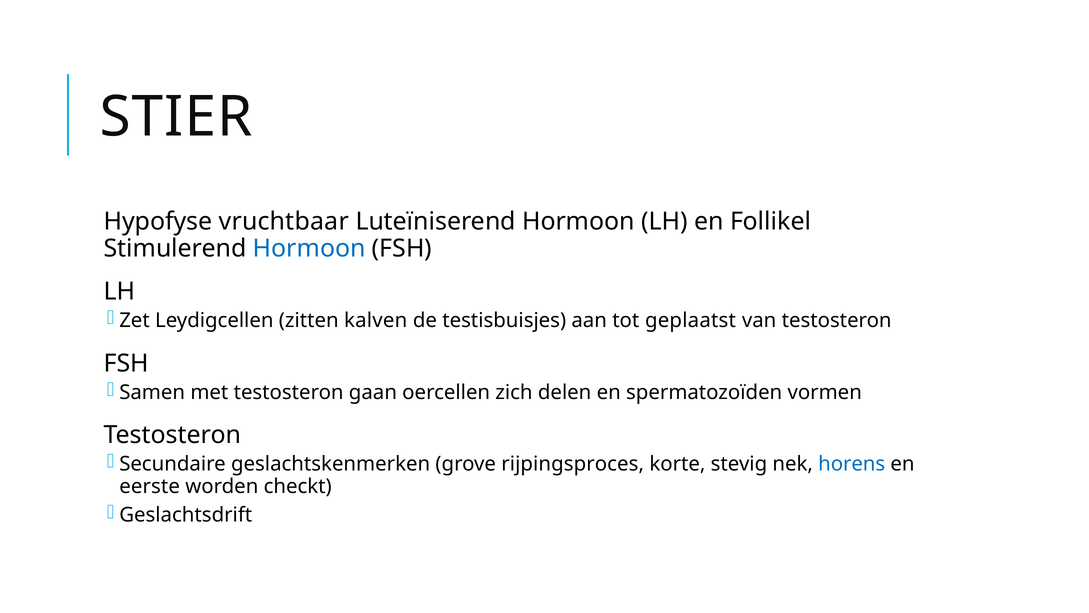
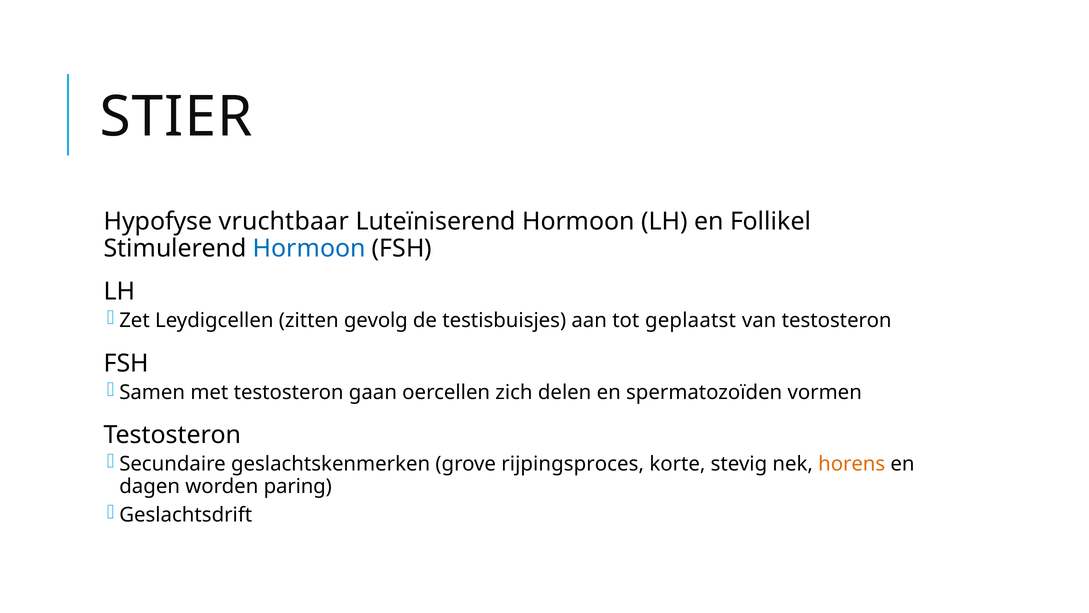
kalven: kalven -> gevolg
horens colour: blue -> orange
eerste: eerste -> dagen
checkt: checkt -> paring
